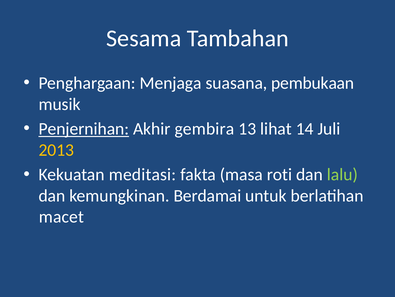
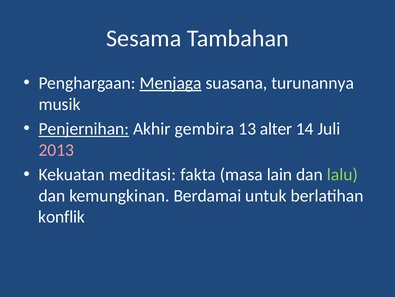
Menjaga underline: none -> present
pembukaan: pembukaan -> turunannya
lihat: lihat -> alter
2013 colour: yellow -> pink
roti: roti -> lain
macet: macet -> konflik
